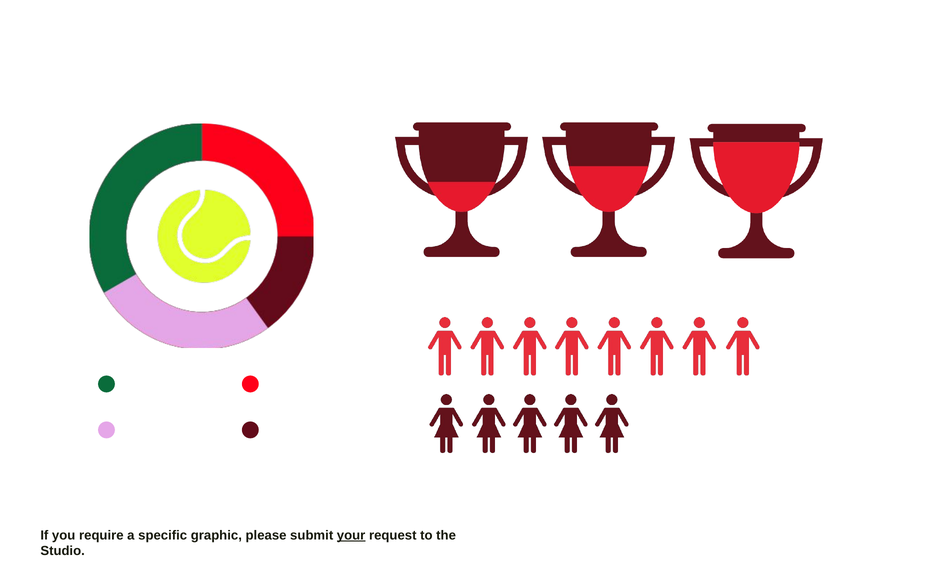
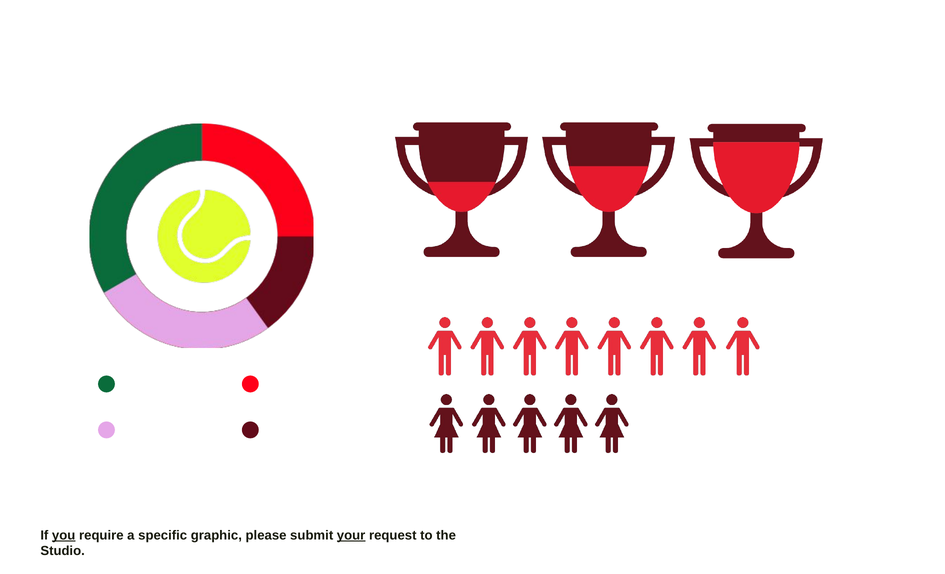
you underline: none -> present
